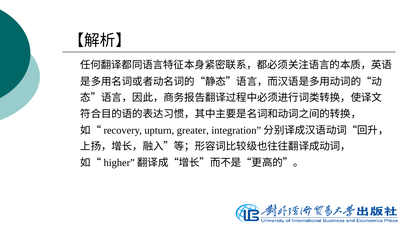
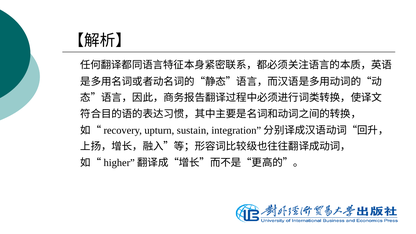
greater: greater -> sustain
